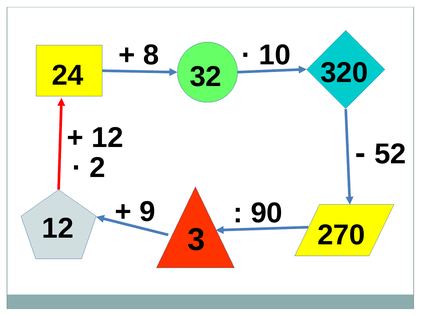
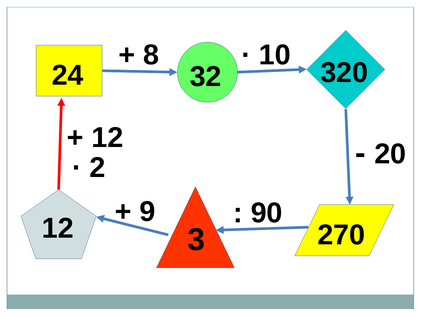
52: 52 -> 20
